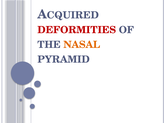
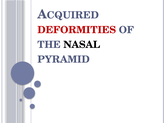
NASAL colour: orange -> black
